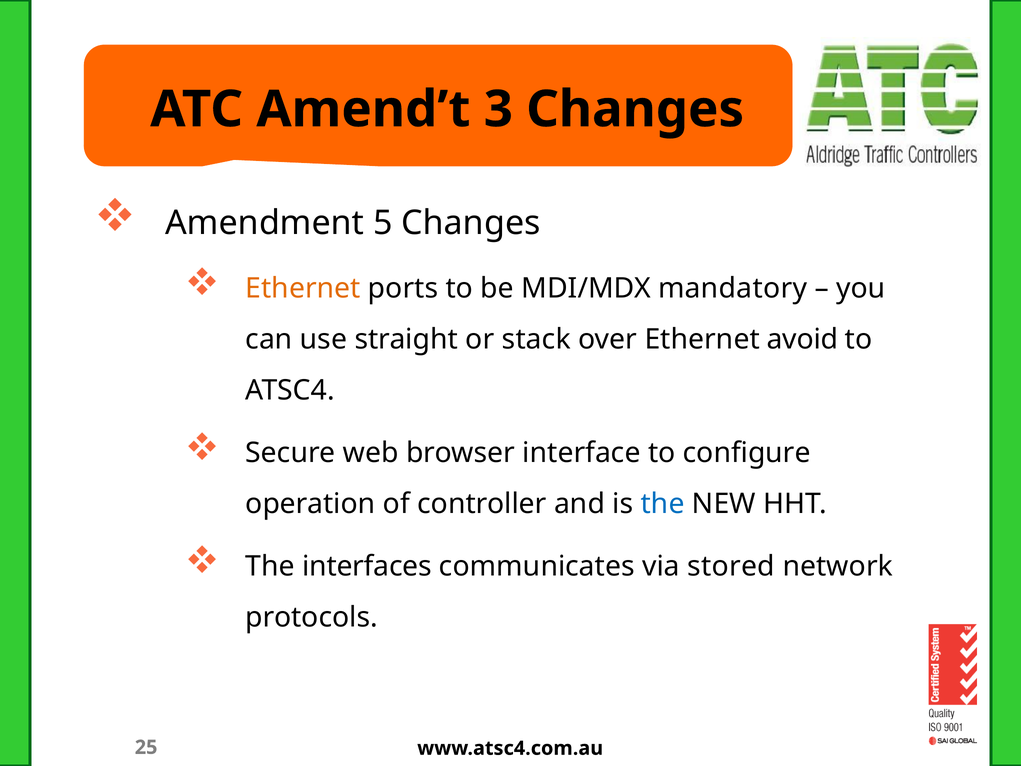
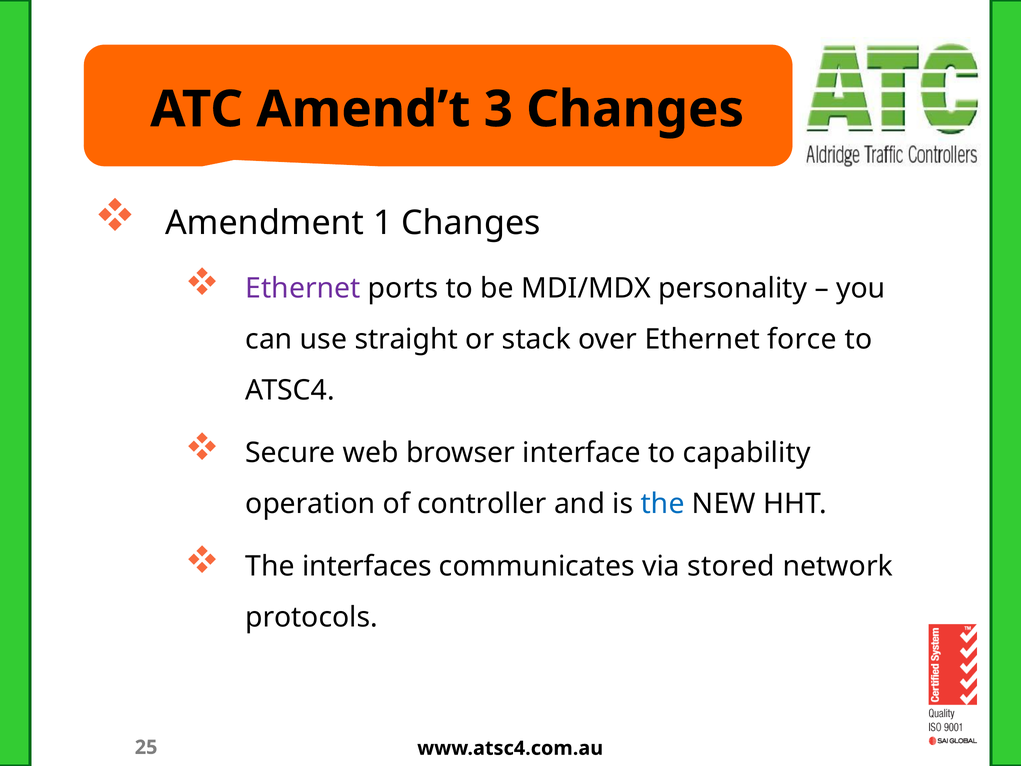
5: 5 -> 1
Ethernet at (303, 288) colour: orange -> purple
mandatory: mandatory -> personality
avoid: avoid -> force
configure: configure -> capability
